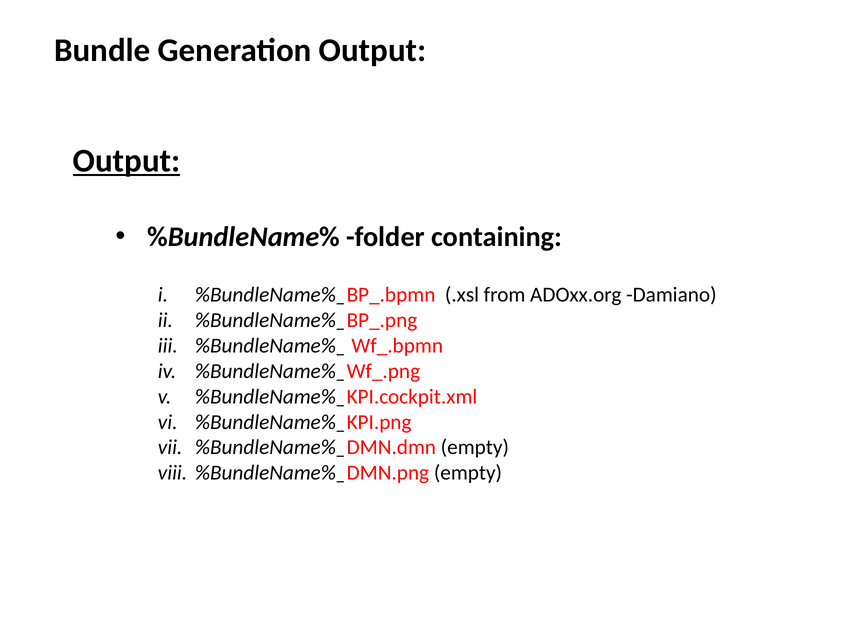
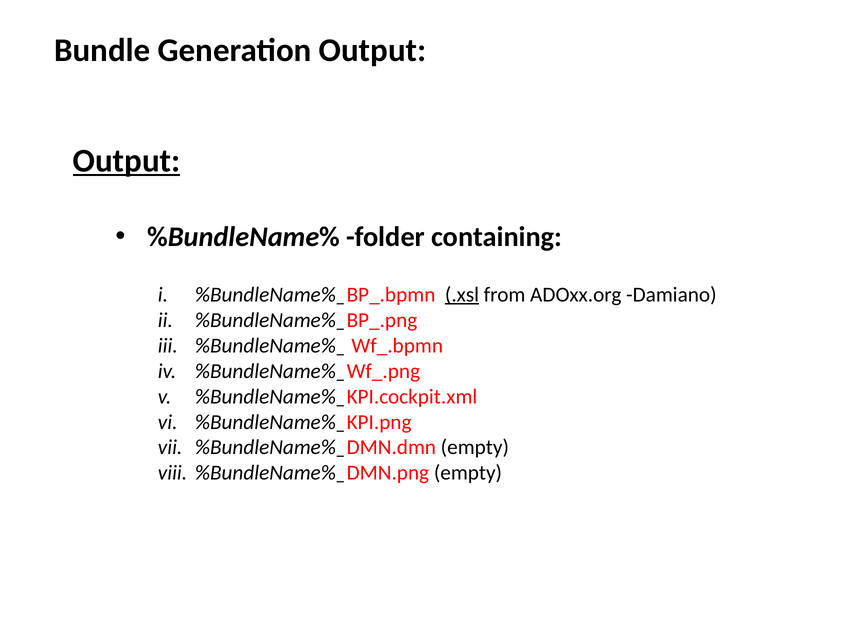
.xsl underline: none -> present
